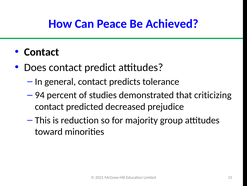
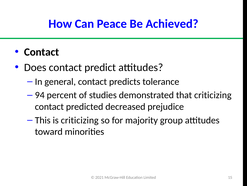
is reduction: reduction -> criticizing
